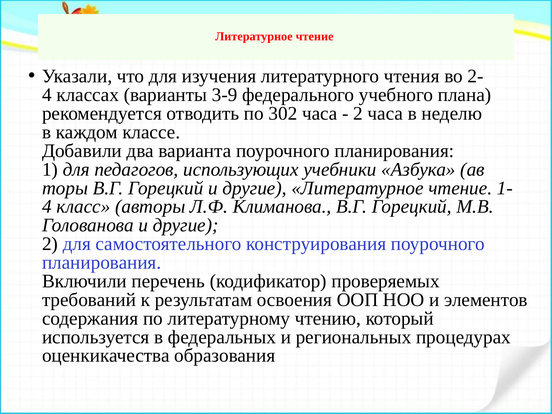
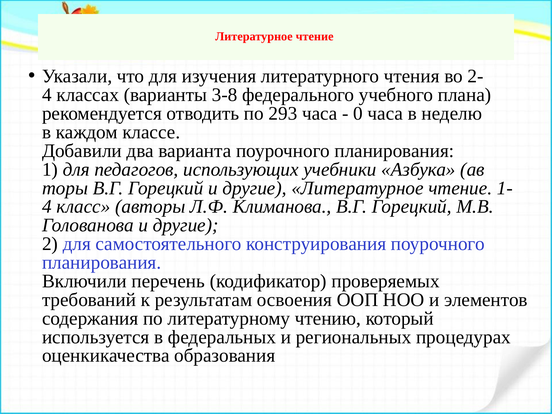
3-9: 3-9 -> 3-8
302: 302 -> 293
2 at (358, 114): 2 -> 0
